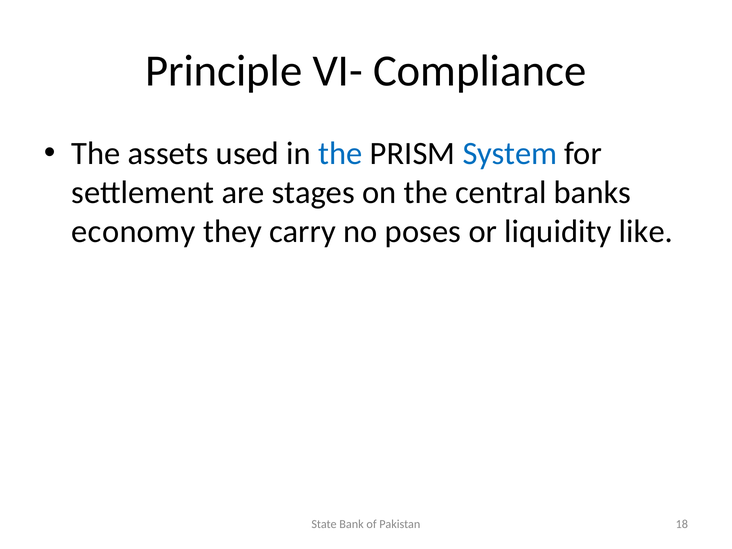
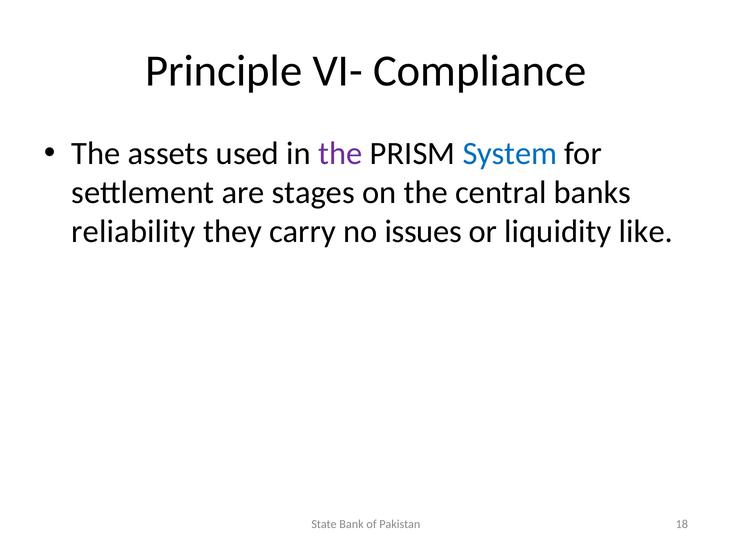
the at (340, 154) colour: blue -> purple
economy: economy -> reliability
poses: poses -> issues
